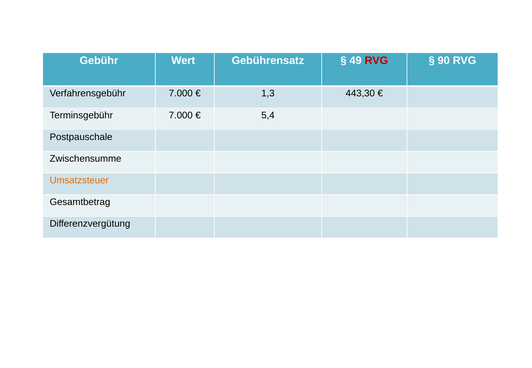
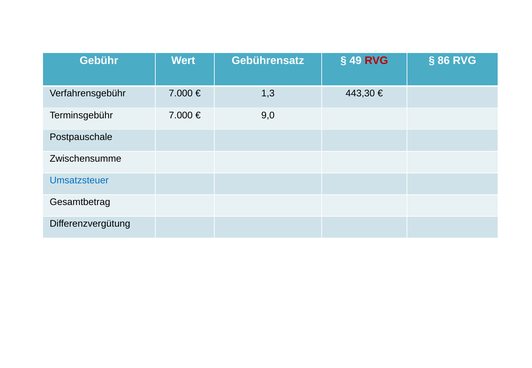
90: 90 -> 86
5,4: 5,4 -> 9,0
Umsatzsteuer colour: orange -> blue
